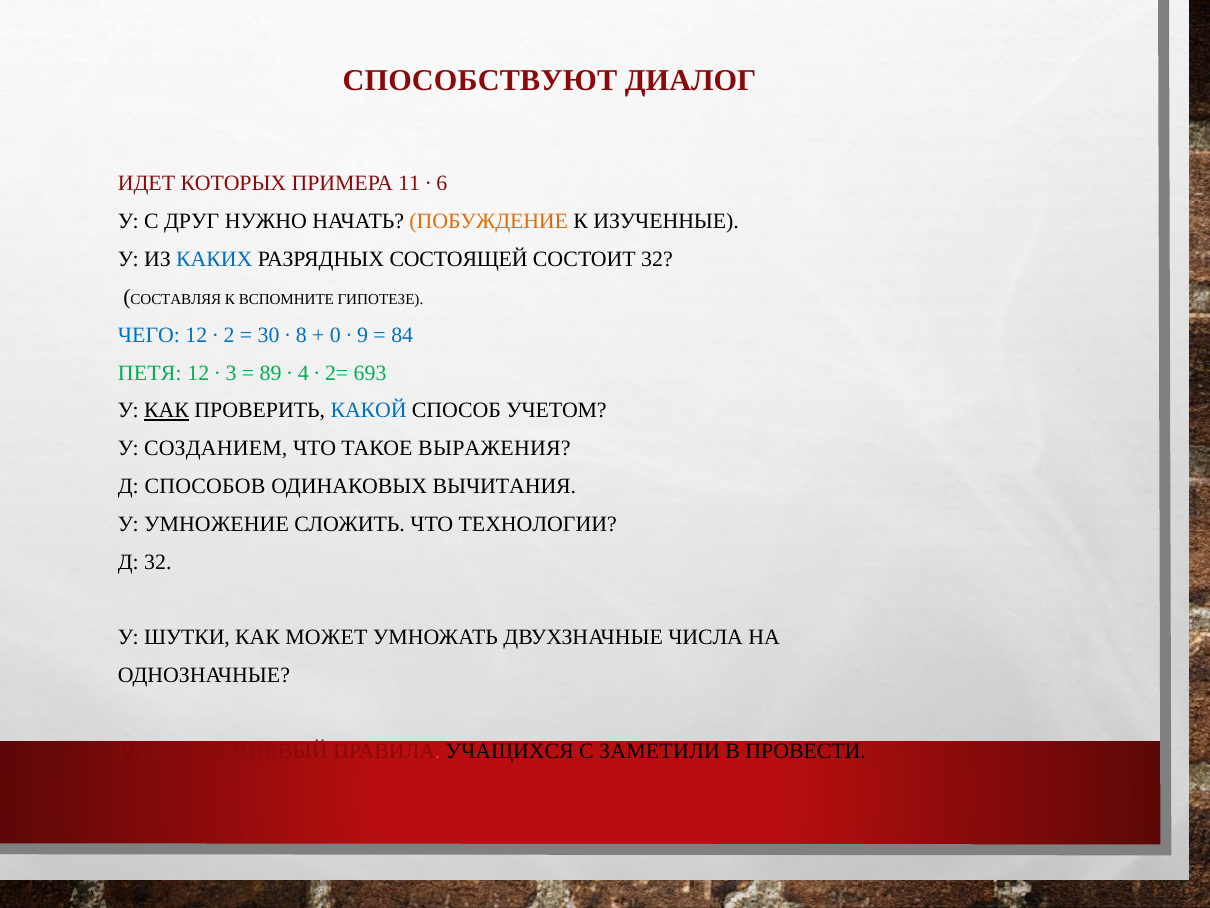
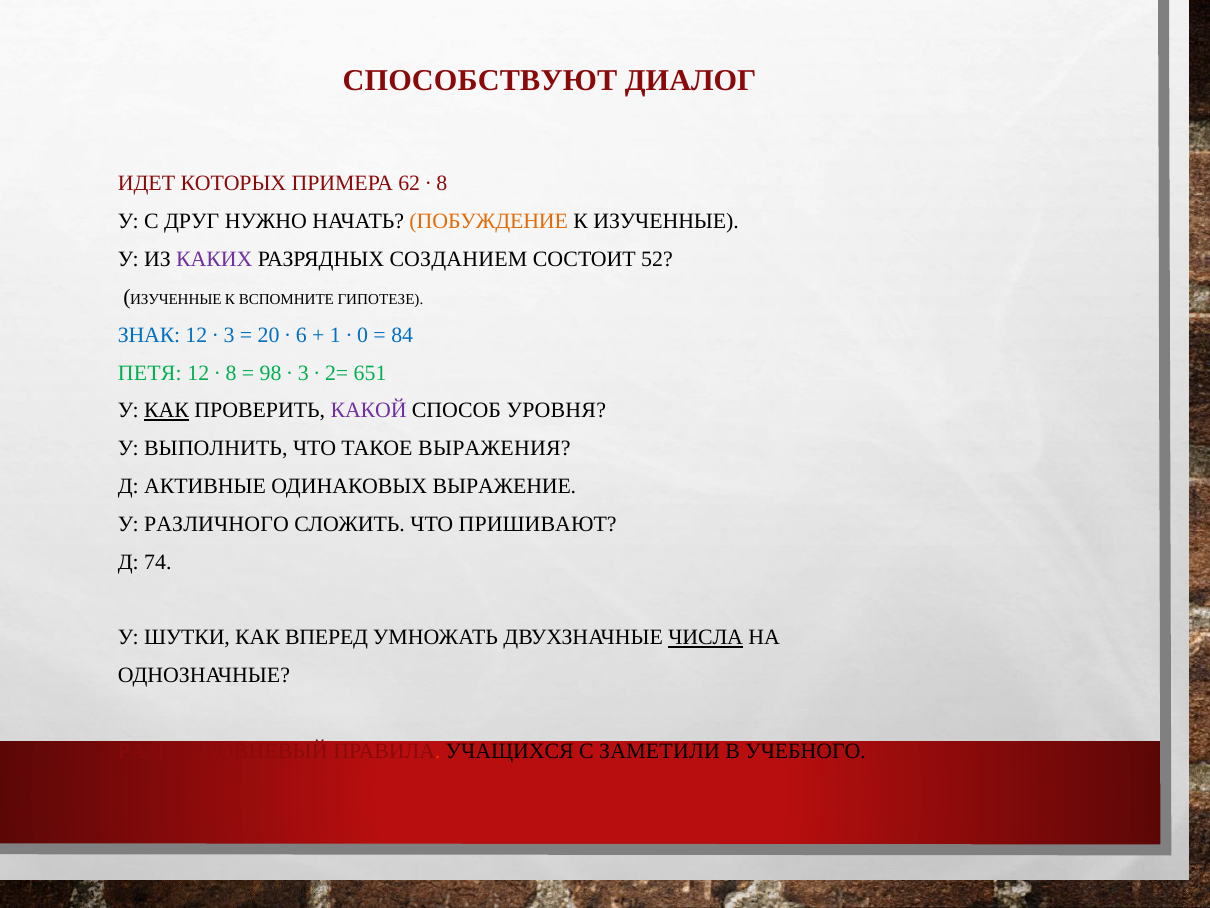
11: 11 -> 62
6 at (442, 183): 6 -> 8
КАКИХ colour: blue -> purple
СОСТОЯЩЕЙ: СОСТОЯЩЕЙ -> СОЗДАНИЕМ
СОСТОИТ 32: 32 -> 52
СОСТАВЛЯЯ at (176, 299): СОСТАВЛЯЯ -> ИЗУЧЕННЫЕ
ЧЕГО: ЧЕГО -> ЗНАК
2 at (229, 335): 2 -> 3
30: 30 -> 20
8: 8 -> 6
0: 0 -> 1
9: 9 -> 0
3 at (231, 373): 3 -> 8
89: 89 -> 98
4 at (303, 373): 4 -> 3
693: 693 -> 651
КАКОЙ colour: blue -> purple
УЧЕТОМ: УЧЕТОМ -> УРОВНЯ
СОЗДАНИЕМ: СОЗДАНИЕМ -> ВЫПОЛНИТЬ
СПОСОБОВ: СПОСОБОВ -> АКТИВНЫЕ
ВЫЧИТАНИЯ: ВЫЧИТАНИЯ -> ВЫРАЖЕНИЕ
УМНОЖЕНИЕ: УМНОЖЕНИЕ -> РАЗЛИЧНОГО
ТЕХНОЛОГИИ: ТЕХНОЛОГИИ -> ПРИШИВАЮТ
Д 32: 32 -> 74
МОЖЕТ: МОЖЕТ -> ВПЕРЕД
ЧИСЛА underline: none -> present
ПРОВЕСТИ: ПРОВЕСТИ -> УЧЕБНОГО
